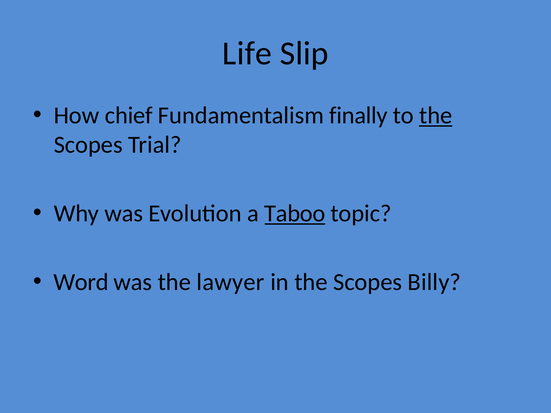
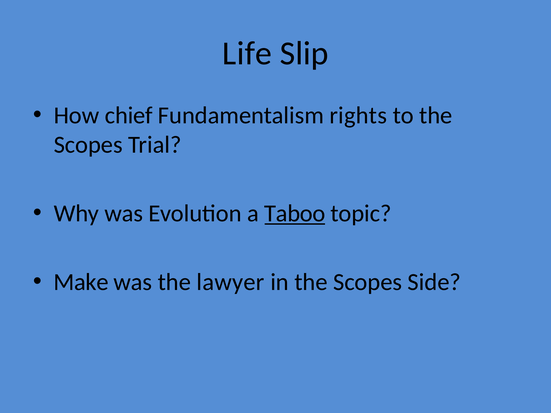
finally: finally -> rights
the at (436, 116) underline: present -> none
Word: Word -> Make
Billy: Billy -> Side
